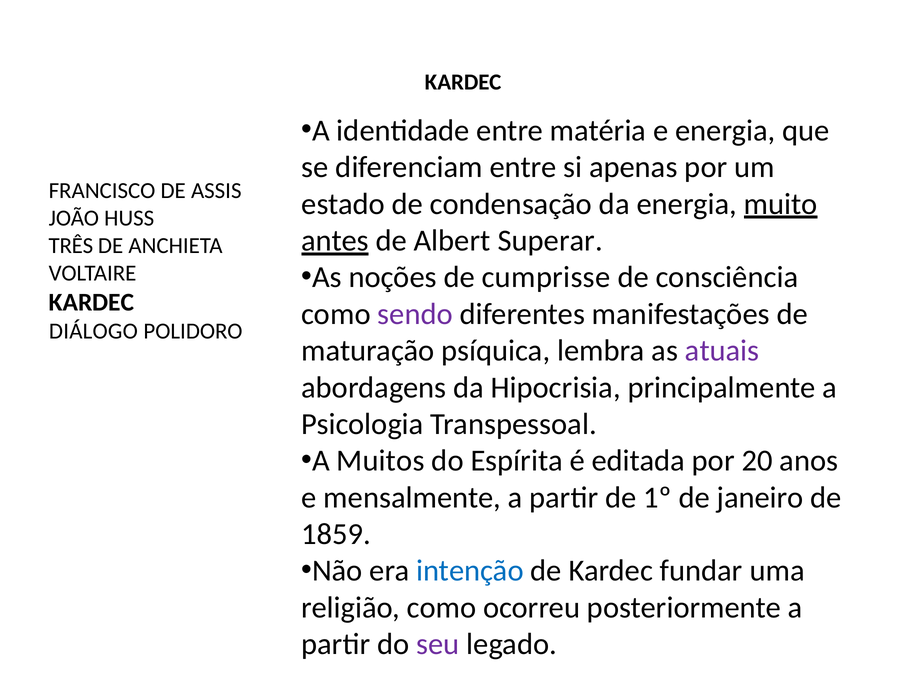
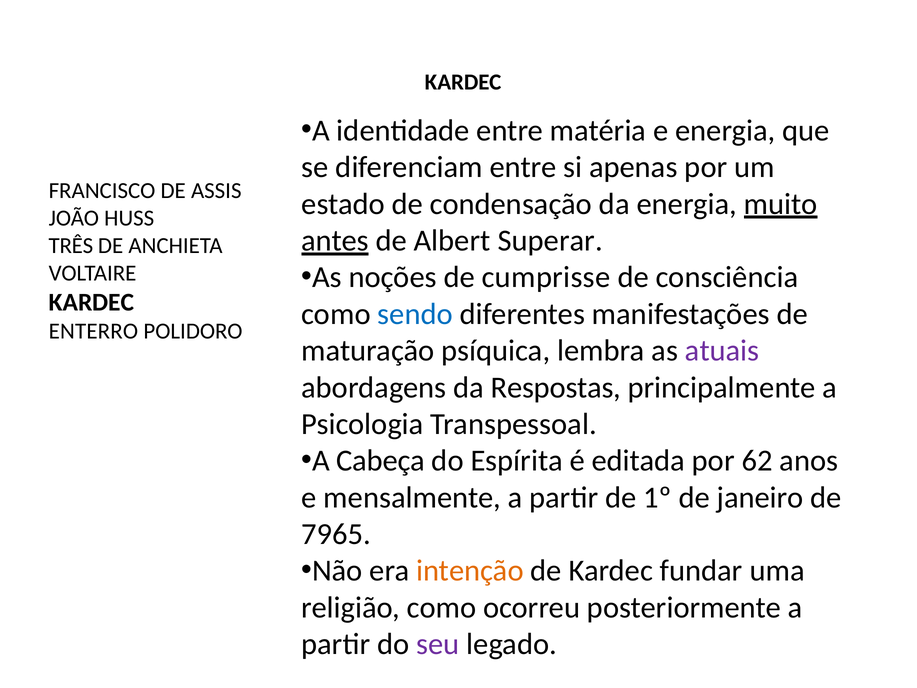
sendo colour: purple -> blue
DIÁLOGO: DIÁLOGO -> ENTERRO
Hipocrisia: Hipocrisia -> Respostas
Muitos: Muitos -> Cabeça
20: 20 -> 62
1859: 1859 -> 7965
intenção colour: blue -> orange
